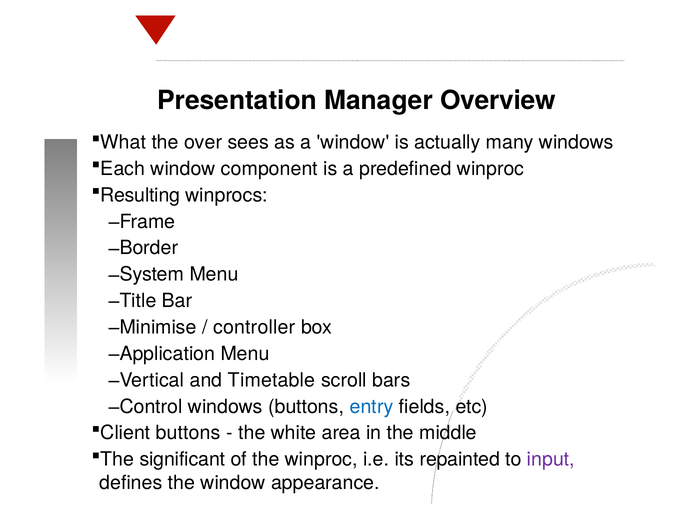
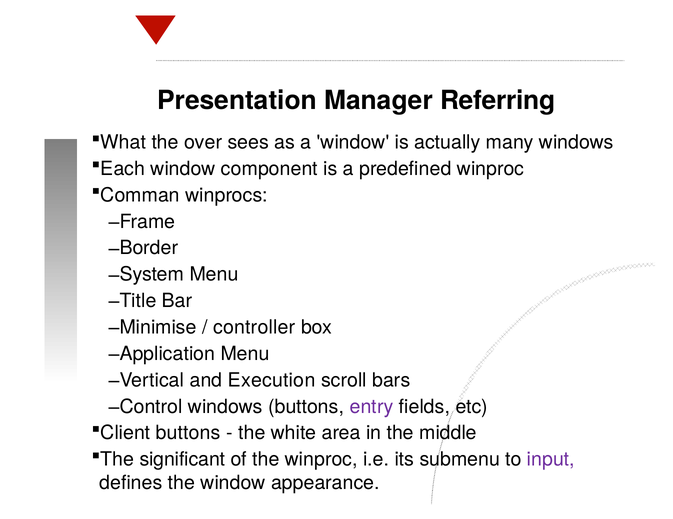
Overview: Overview -> Referring
Resulting: Resulting -> Comman
Timetable: Timetable -> Execution
entry colour: blue -> purple
repainted: repainted -> submenu
